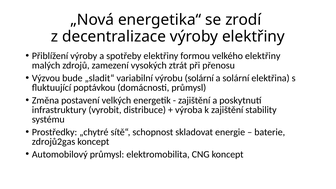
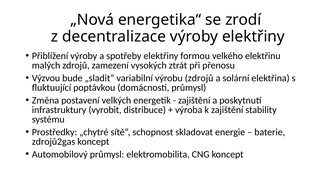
velkého elektřiny: elektřiny -> elektřinu
výrobu solární: solární -> zdrojů
